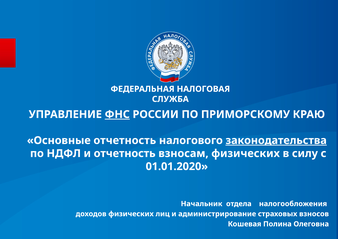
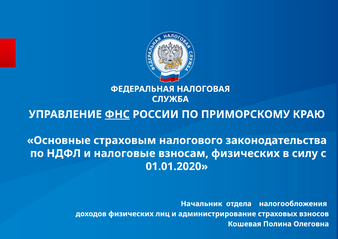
Основные отчетность: отчетность -> страховым
законодательства underline: present -> none
и отчетность: отчетность -> налоговые
